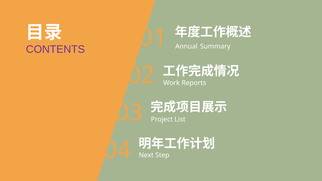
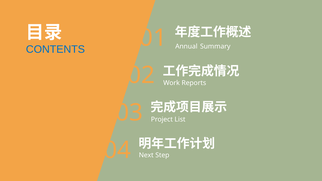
CONTENTS colour: purple -> blue
